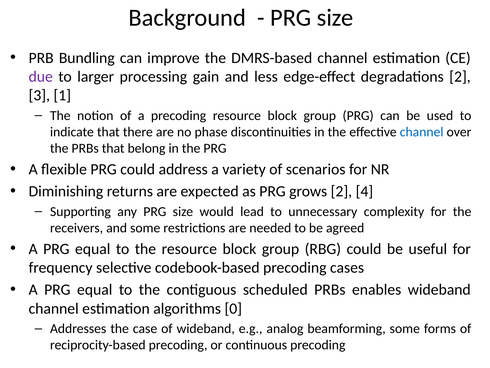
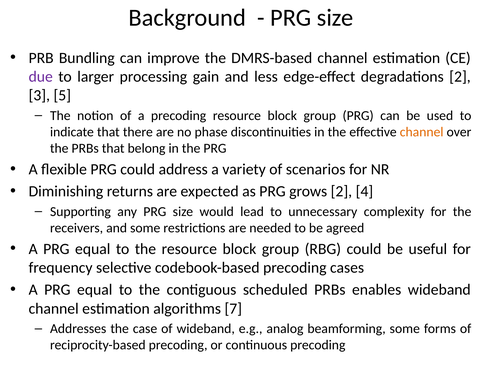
1: 1 -> 5
channel at (422, 132) colour: blue -> orange
0: 0 -> 7
